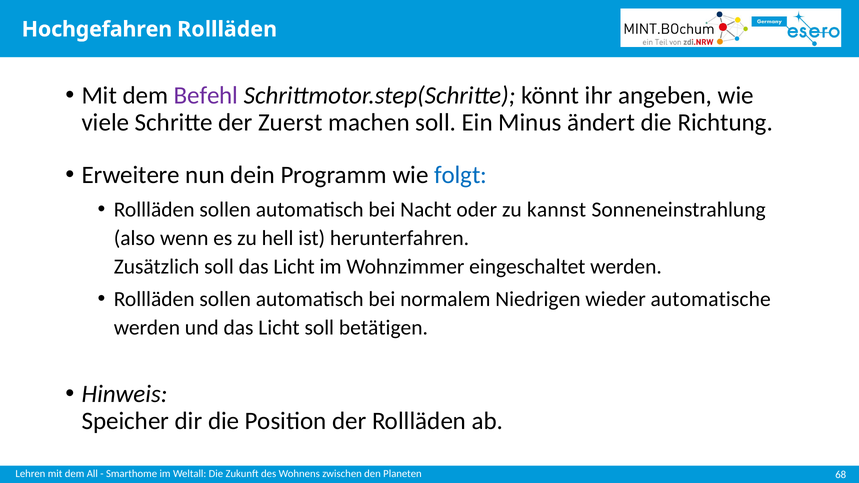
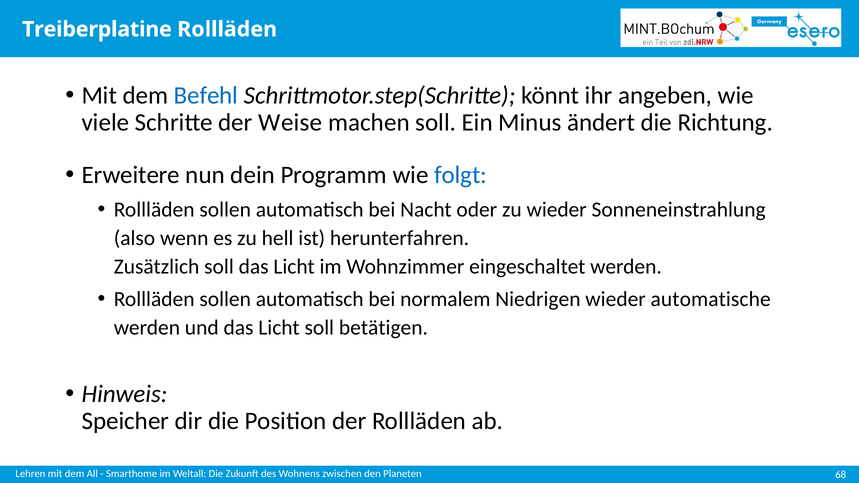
Hochgefahren: Hochgefahren -> Treiberplatine
Befehl colour: purple -> blue
Zuerst: Zuerst -> Weise
zu kannst: kannst -> wieder
